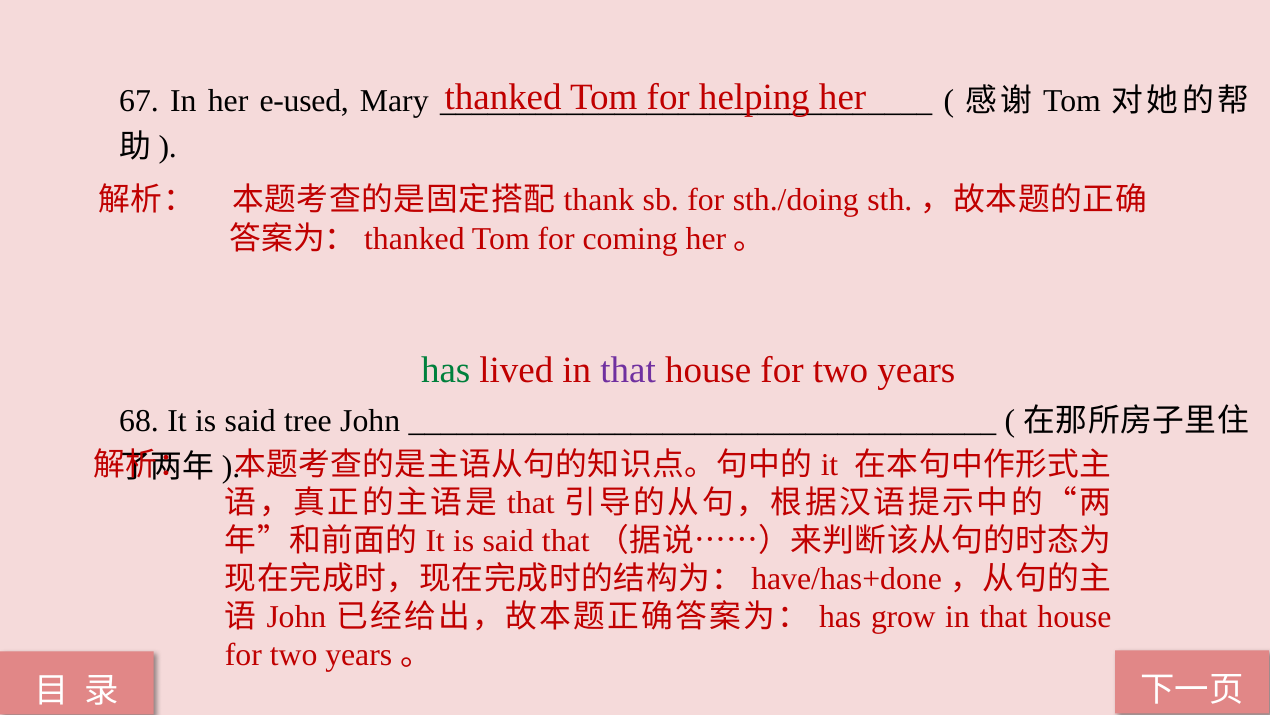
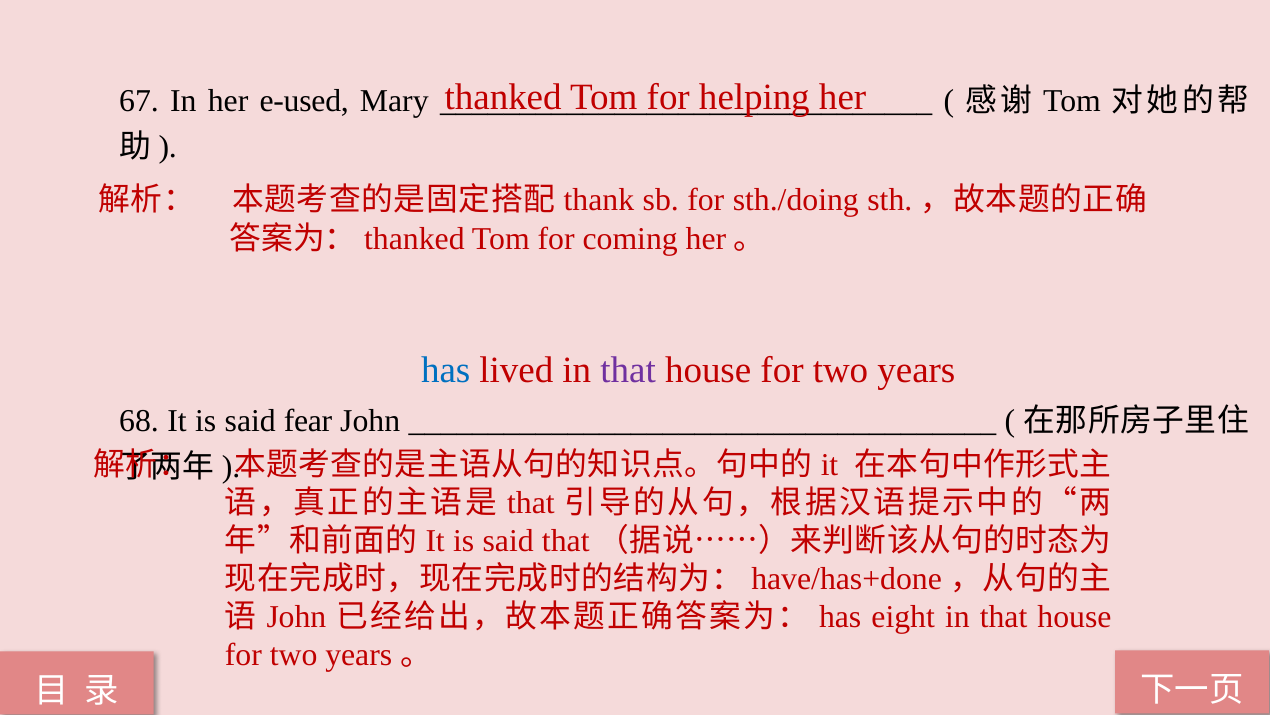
has at (446, 370) colour: green -> blue
tree: tree -> fear
grow: grow -> eight
